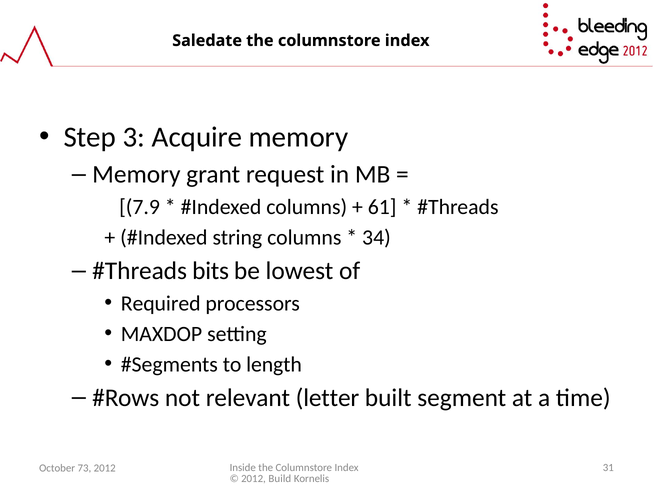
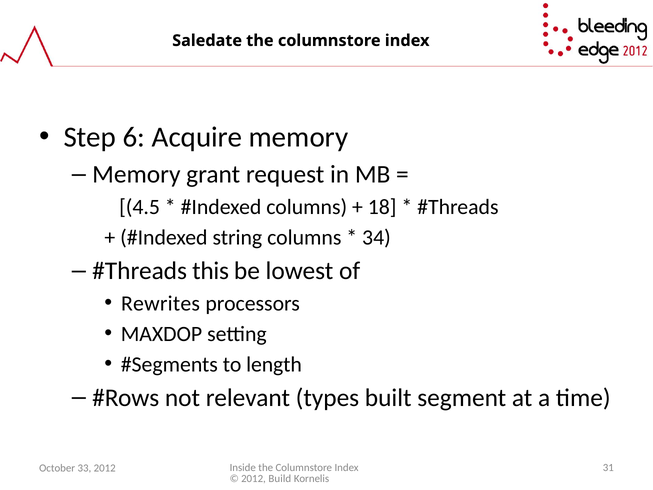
3: 3 -> 6
7.9: 7.9 -> 4.5
61: 61 -> 18
bits: bits -> this
Required: Required -> Rewrites
letter: letter -> types
73: 73 -> 33
